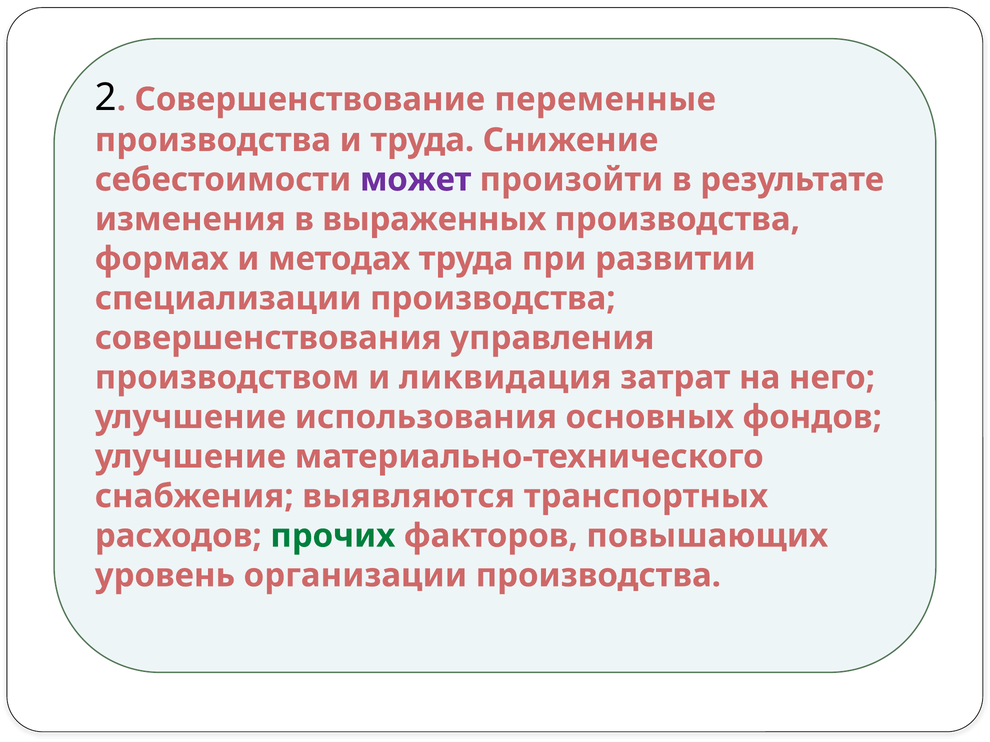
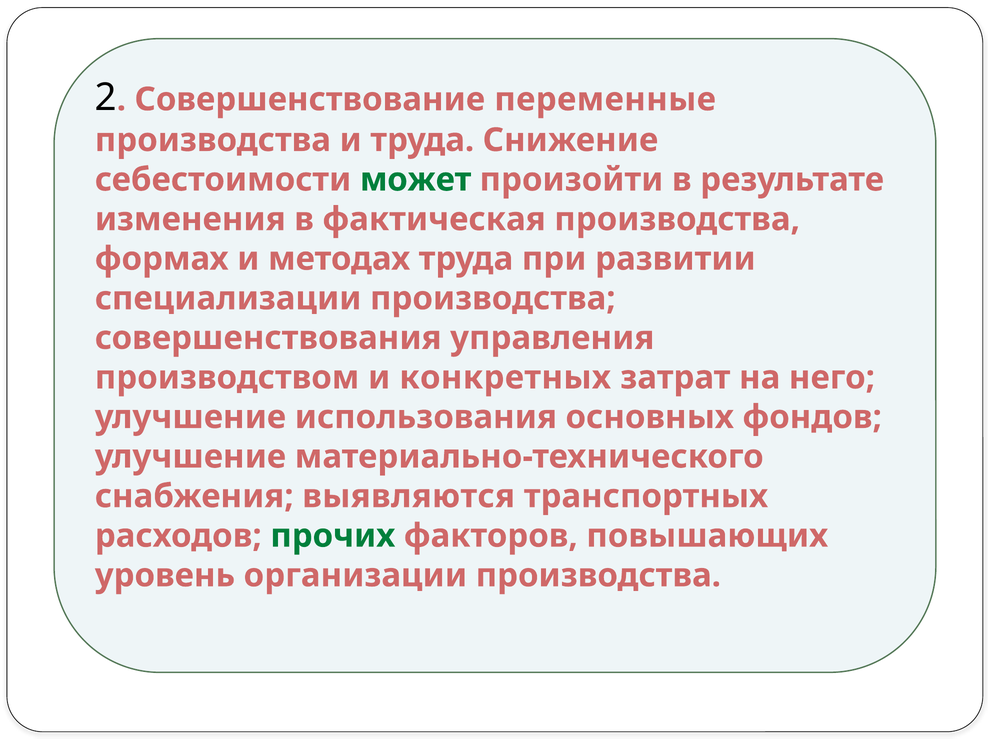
может colour: purple -> green
выраженных: выраженных -> фактическая
ликвидация: ликвидация -> конкретных
